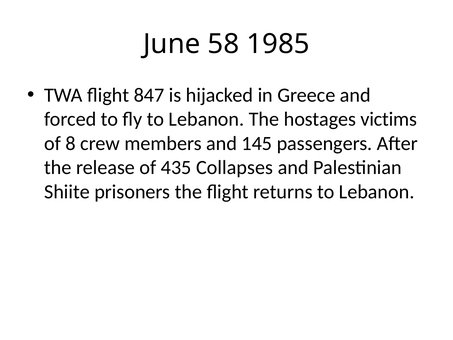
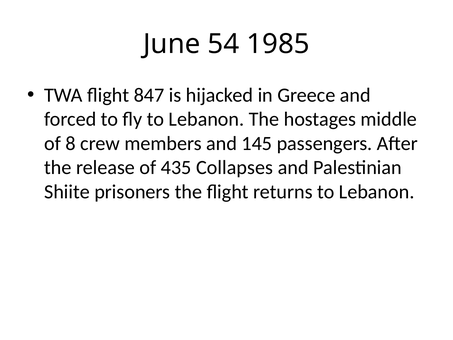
58: 58 -> 54
victims: victims -> middle
